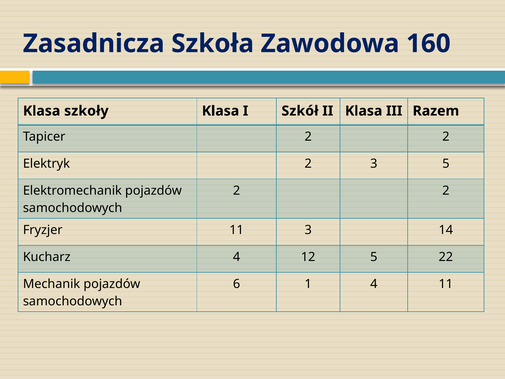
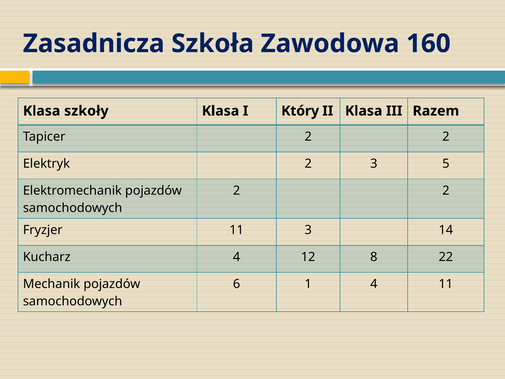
Szkół: Szkół -> Który
12 5: 5 -> 8
